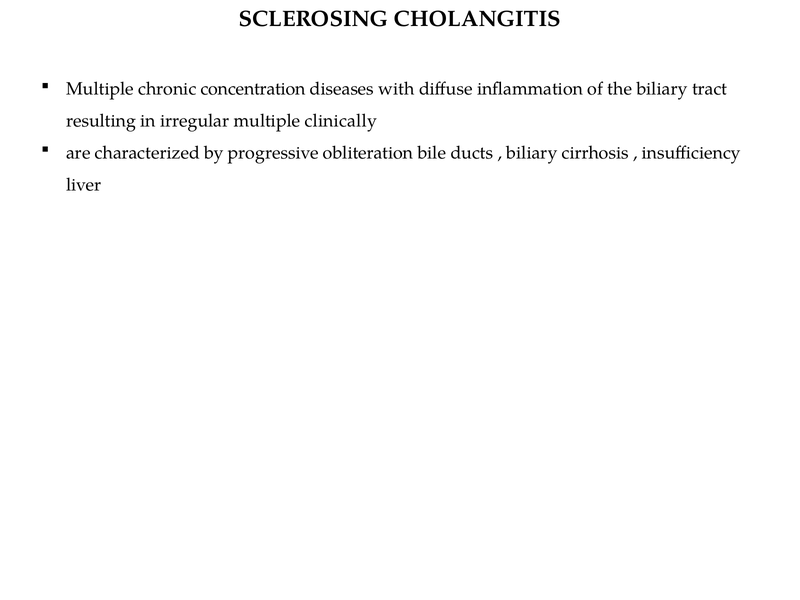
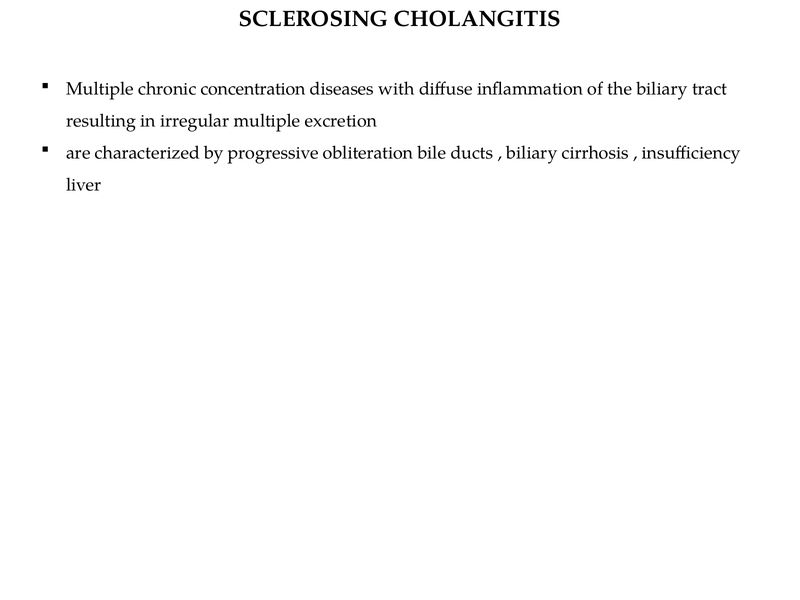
clinically: clinically -> excretion
